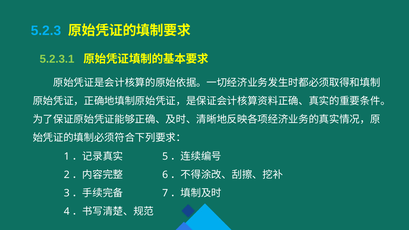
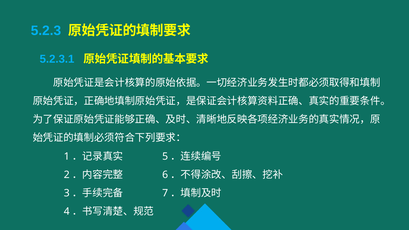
5.2.3.1 colour: light green -> light blue
